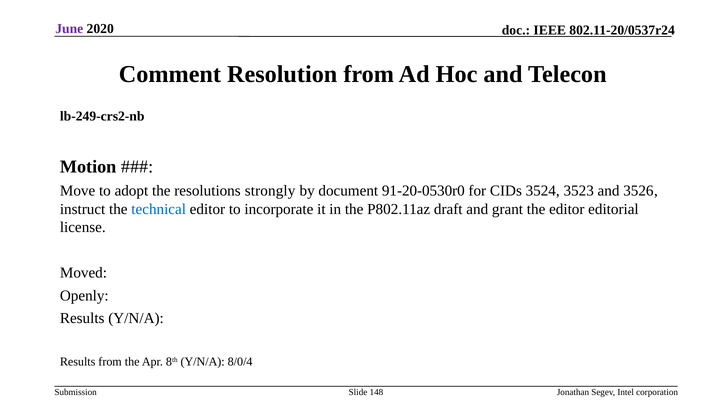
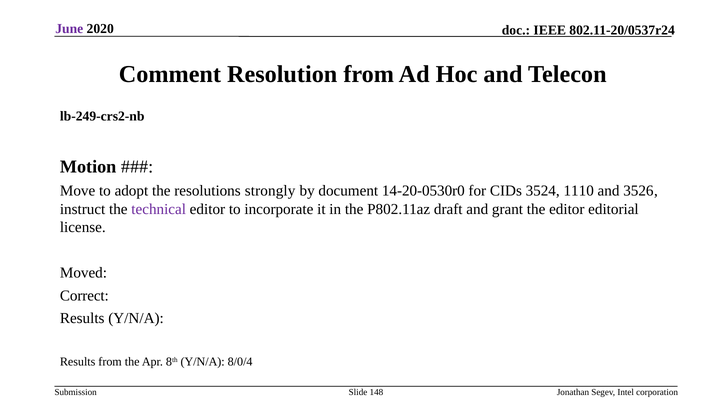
91-20-0530r0: 91-20-0530r0 -> 14-20-0530r0
3523: 3523 -> 1110
technical colour: blue -> purple
Openly: Openly -> Correct
